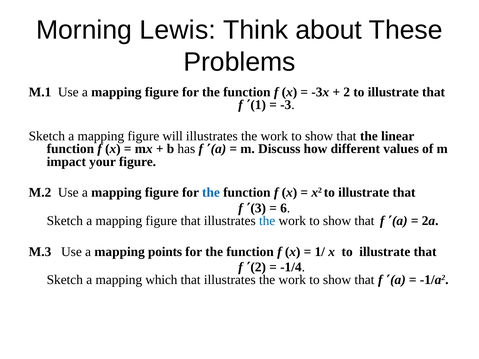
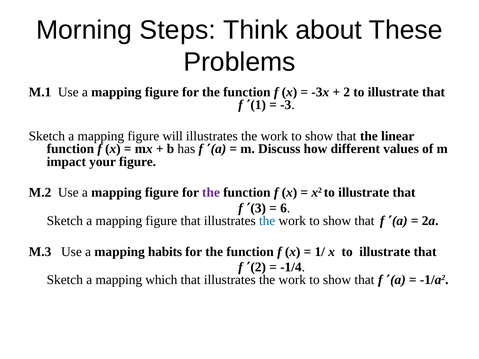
Lewis: Lewis -> Steps
the at (211, 193) colour: blue -> purple
points: points -> habits
